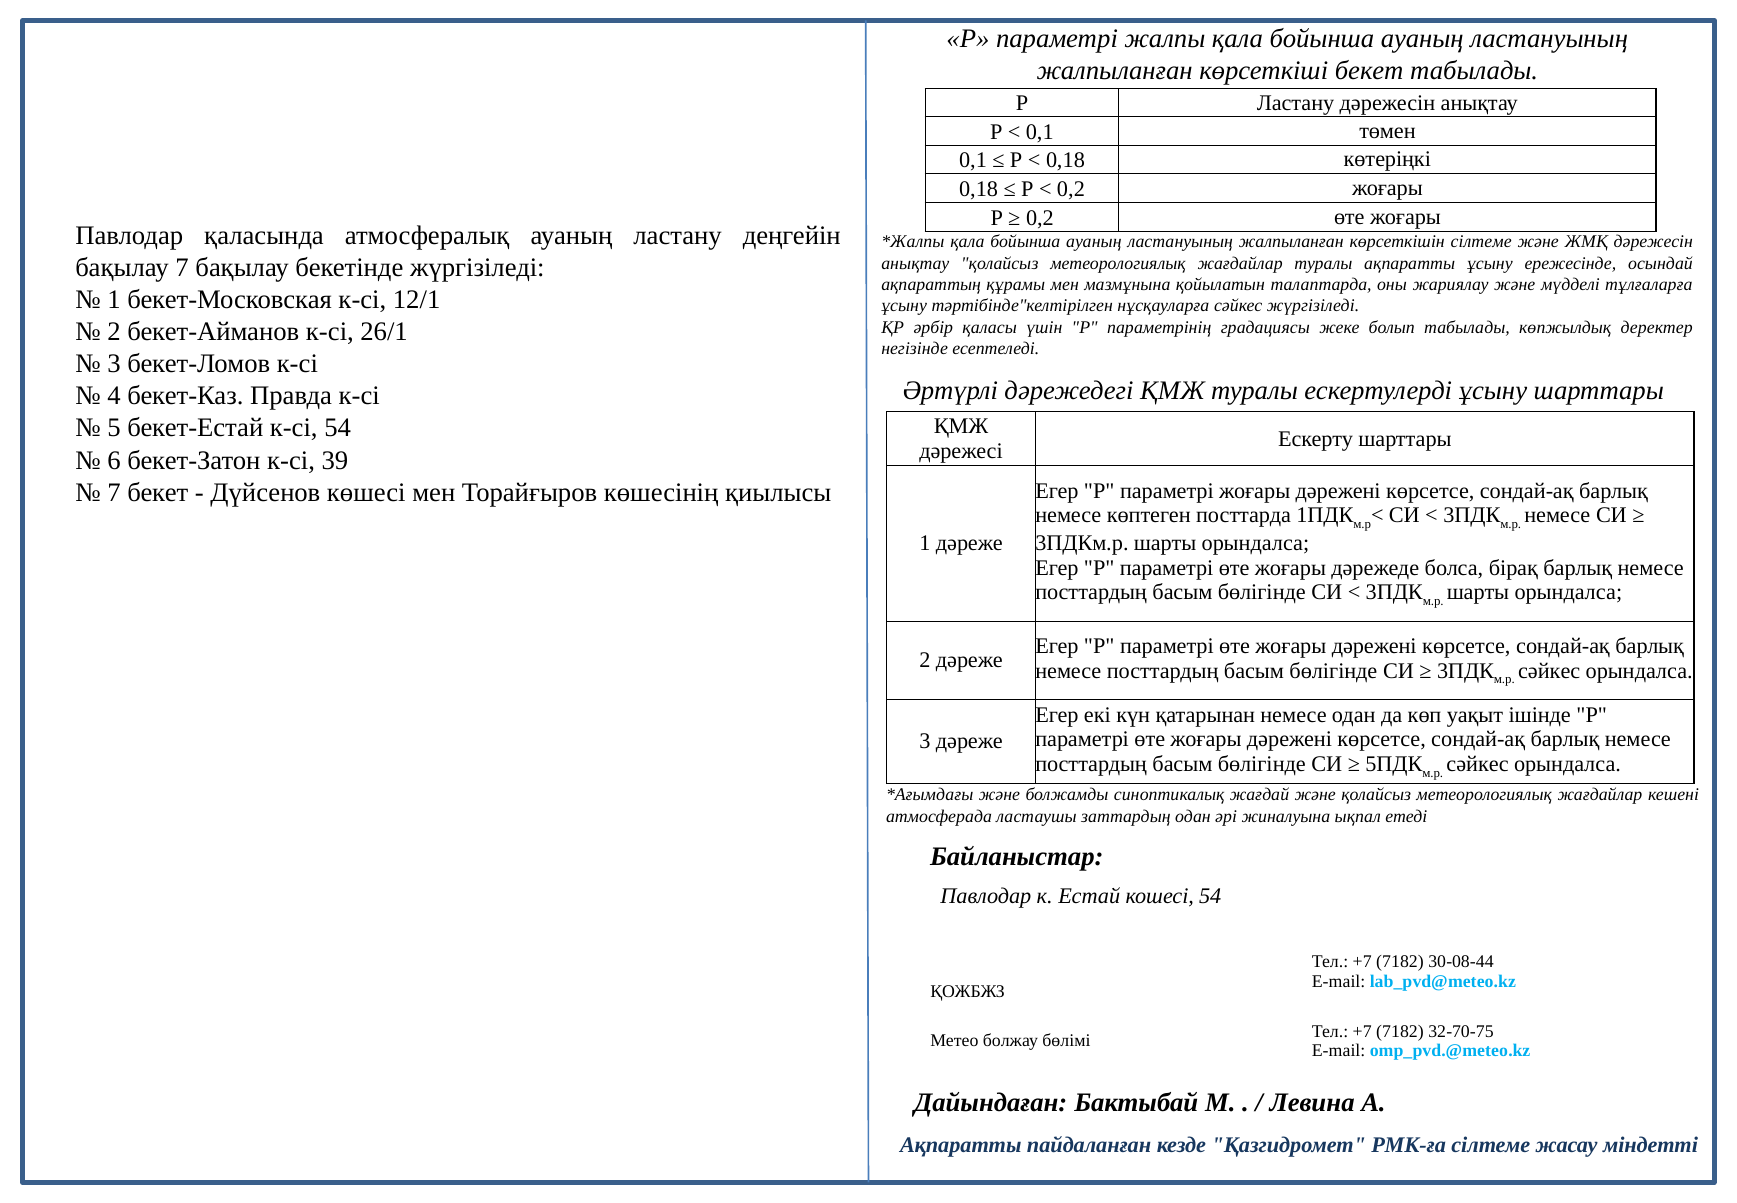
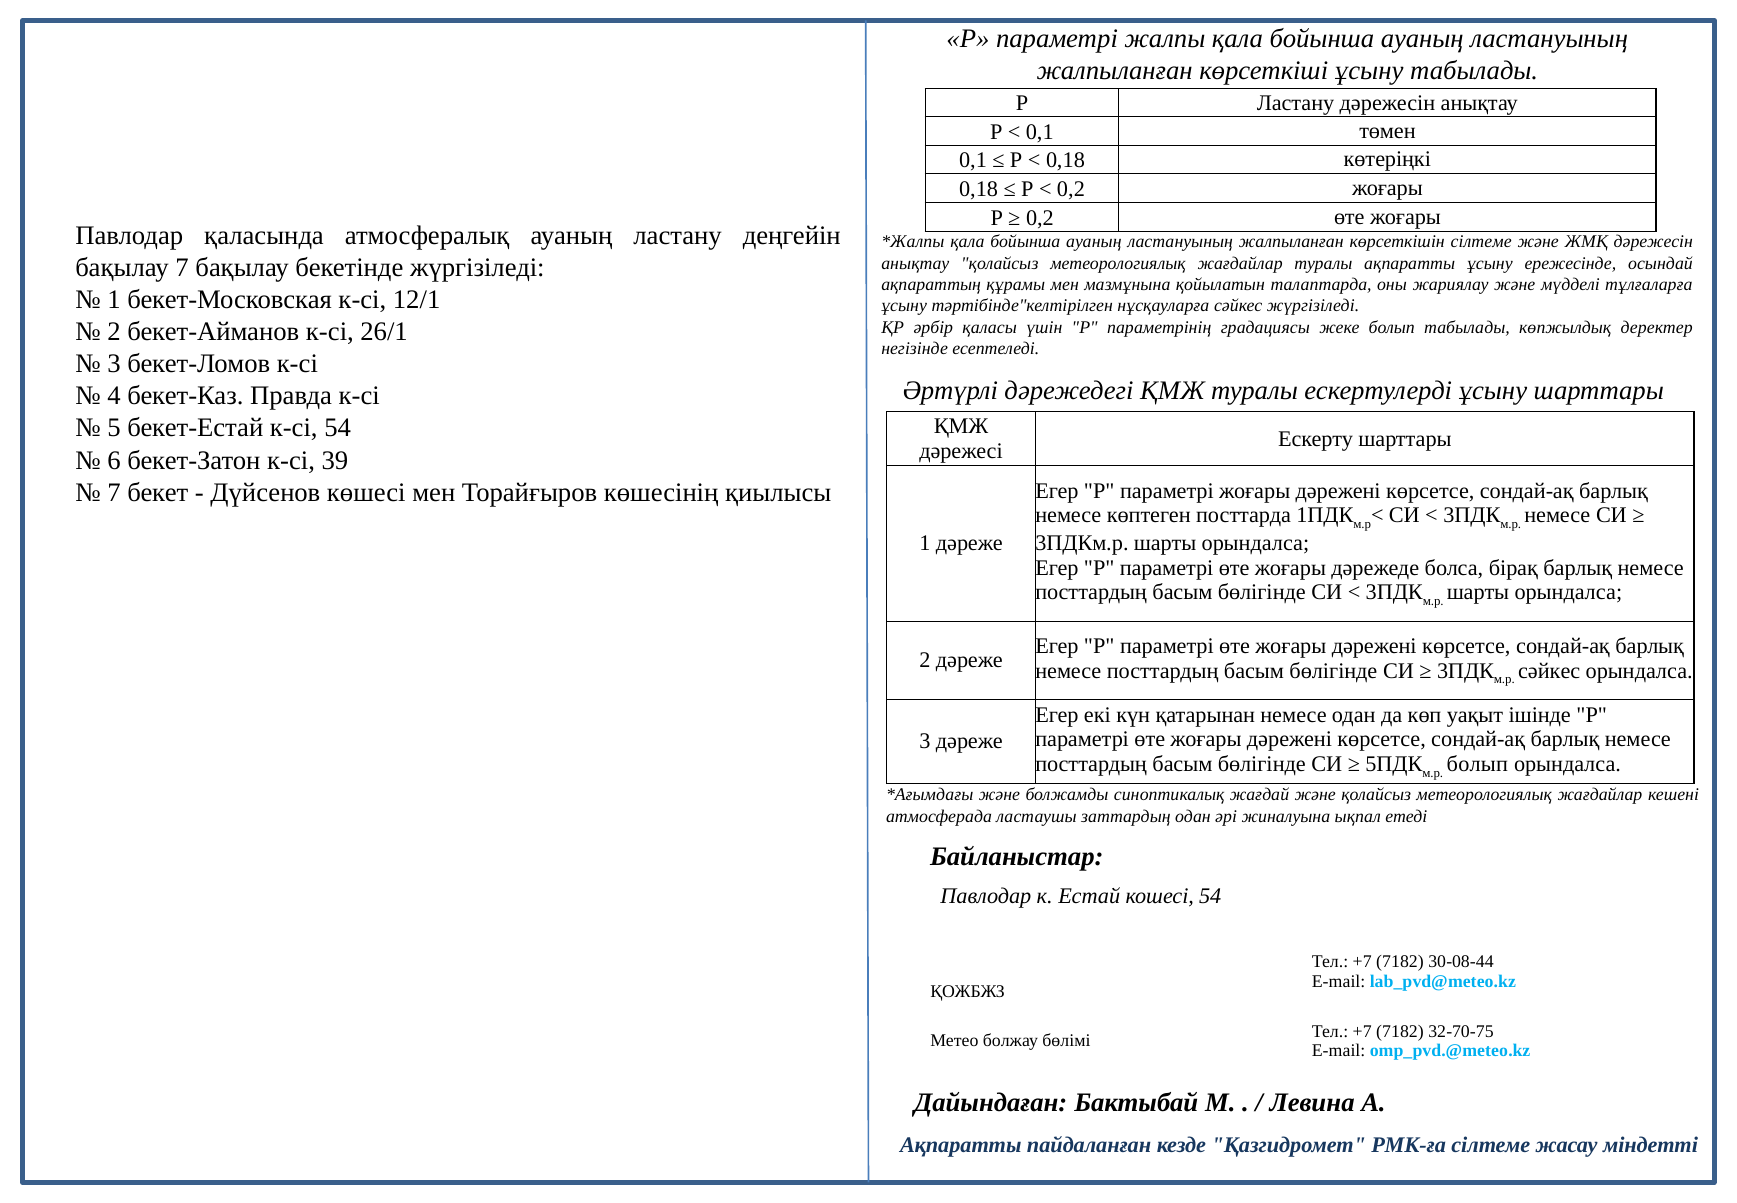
көрсеткіші бекет: бекет -> ұсыну
сәйкес at (1477, 764): сәйкес -> болып
